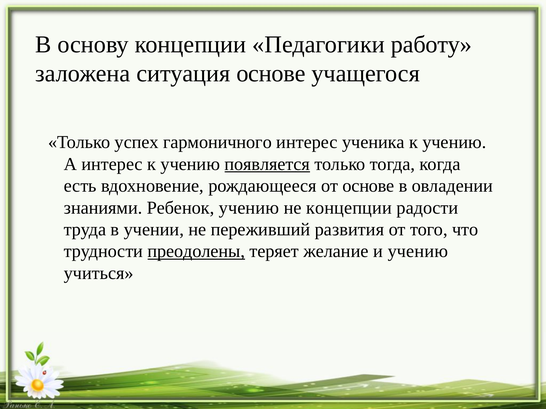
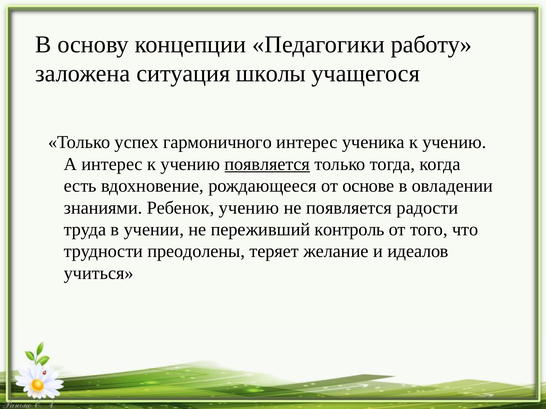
ситуация основе: основе -> школы
не концепции: концепции -> появляется
развития: развития -> контроль
преодолены underline: present -> none
и учению: учению -> идеалов
